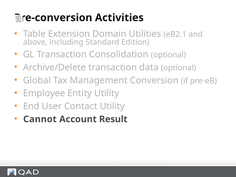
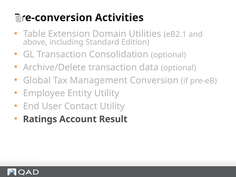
Cannot: Cannot -> Ratings
